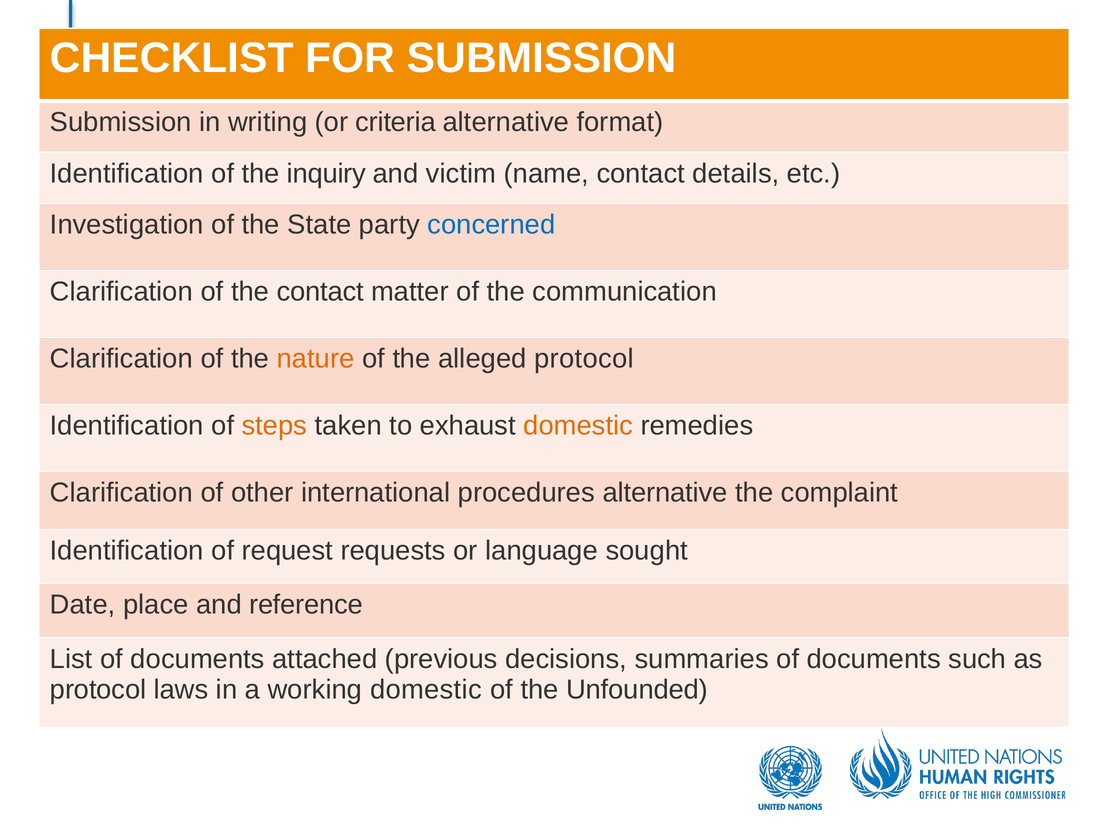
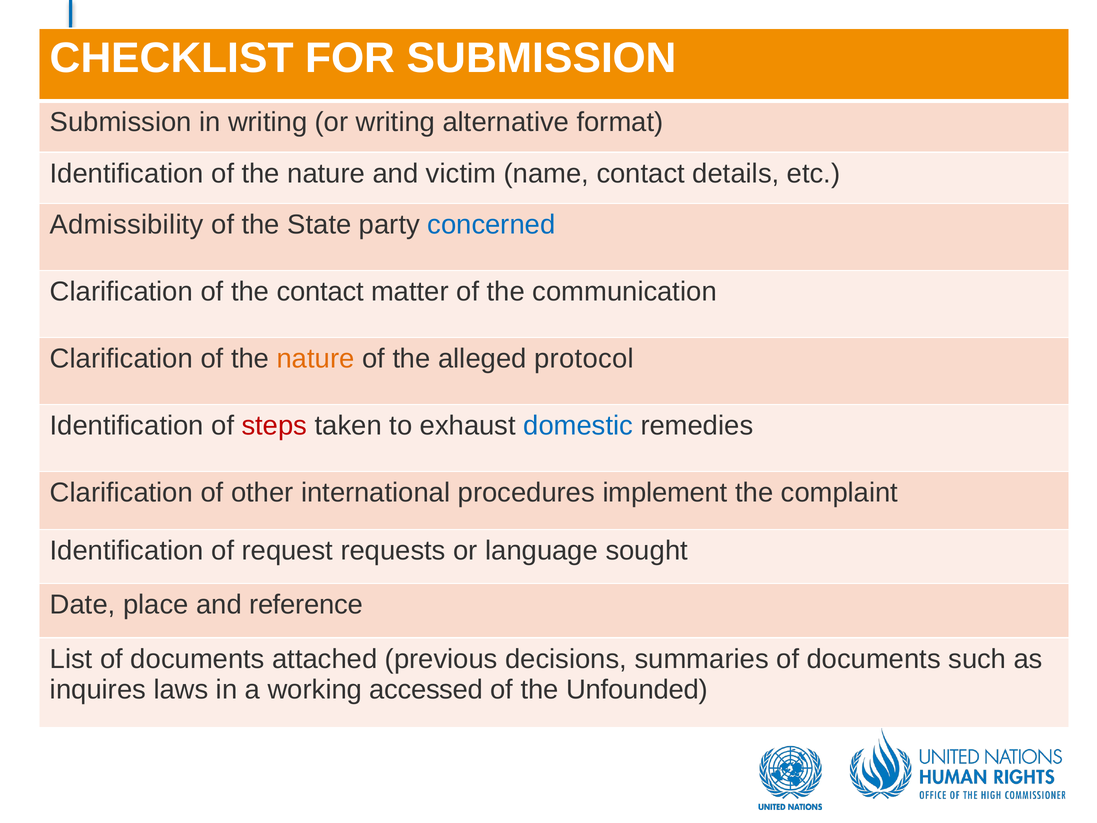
or criteria: criteria -> writing
Identification of the inquiry: inquiry -> nature
Investigation: Investigation -> Admissibility
steps colour: orange -> red
domestic at (578, 426) colour: orange -> blue
procedures alternative: alternative -> implement
protocol at (98, 689): protocol -> inquires
working domestic: domestic -> accessed
